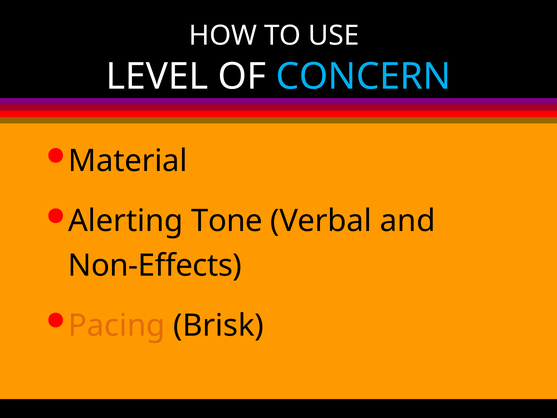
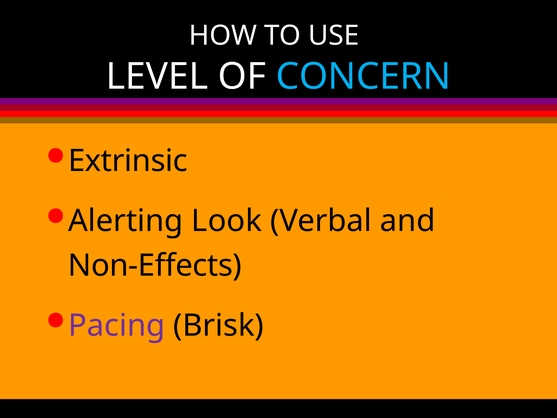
Material: Material -> Extrinsic
Tone: Tone -> Look
Pacing colour: orange -> purple
